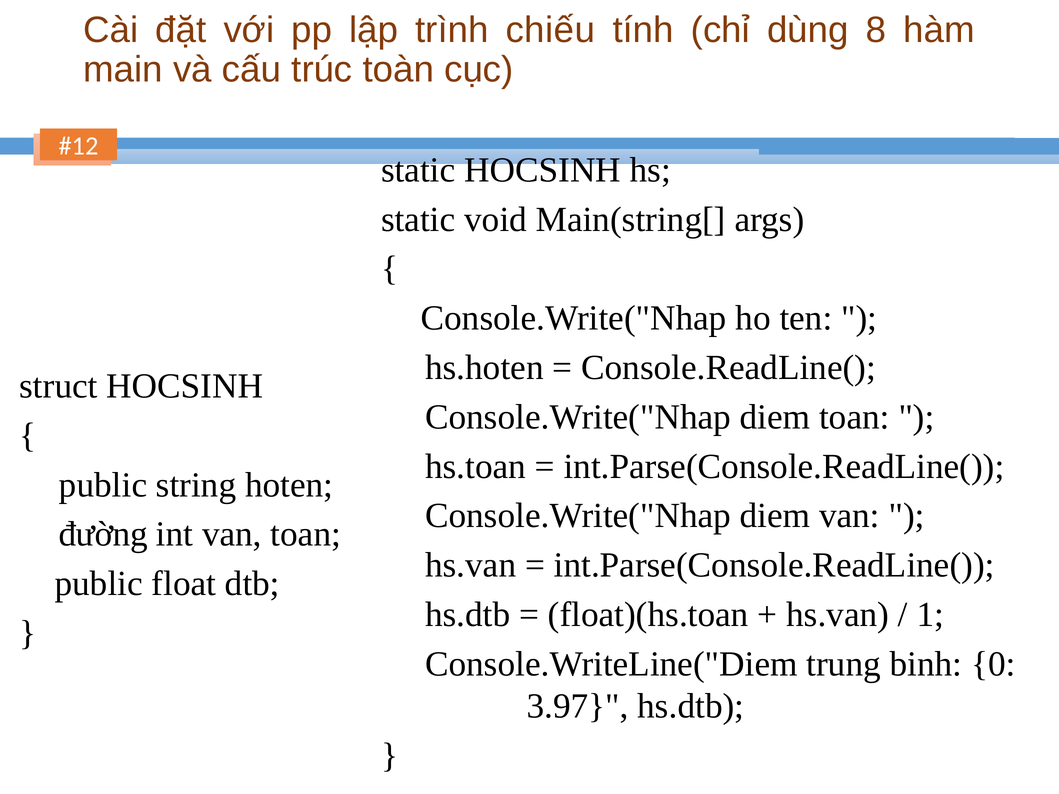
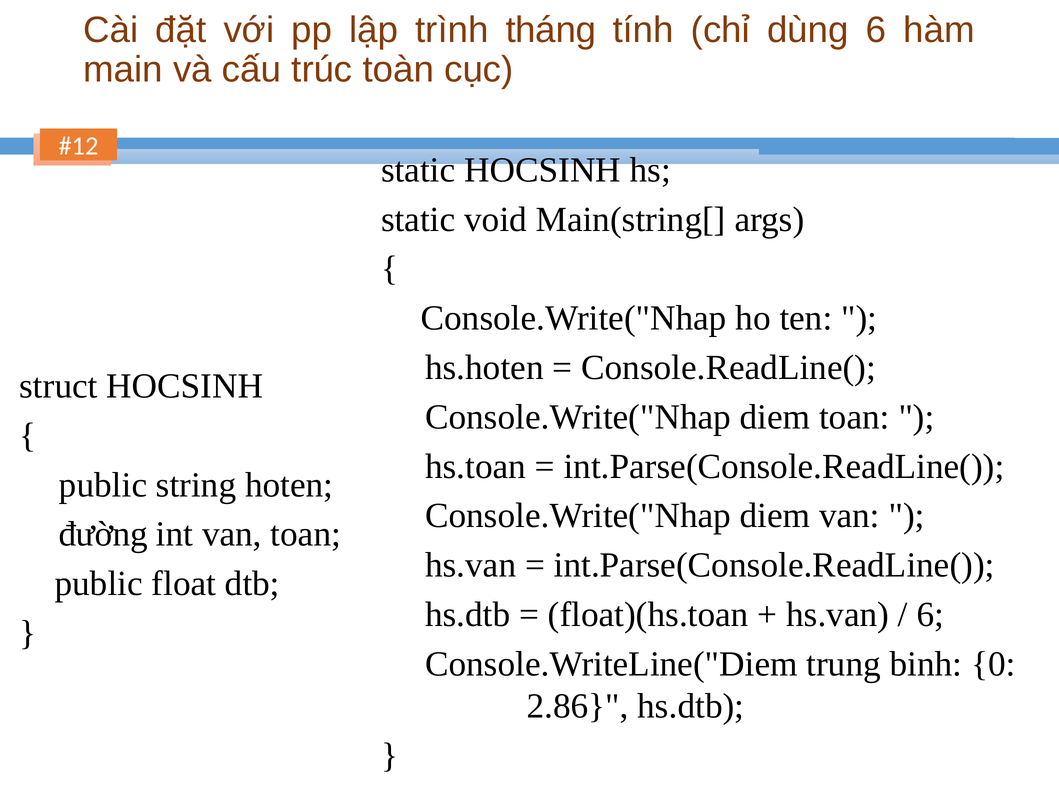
chiếu: chiếu -> tháng
dùng 8: 8 -> 6
1 at (930, 615): 1 -> 6
3.97: 3.97 -> 2.86
